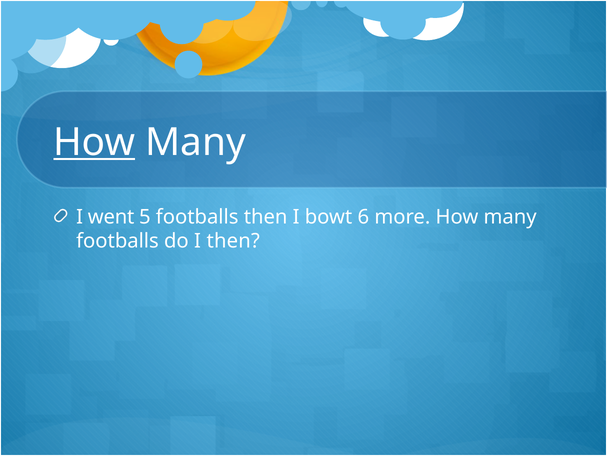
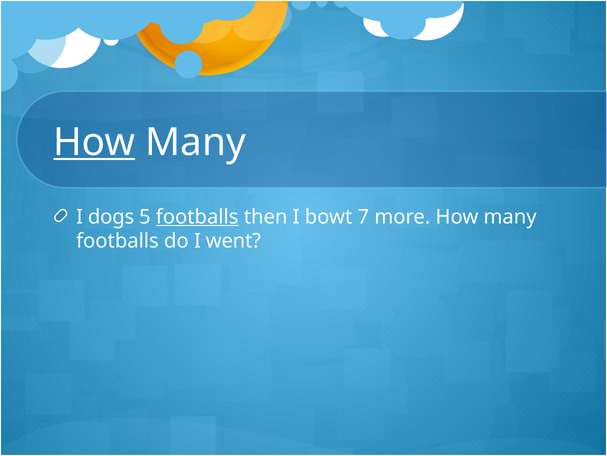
went: went -> dogs
footballs at (197, 217) underline: none -> present
6: 6 -> 7
I then: then -> went
